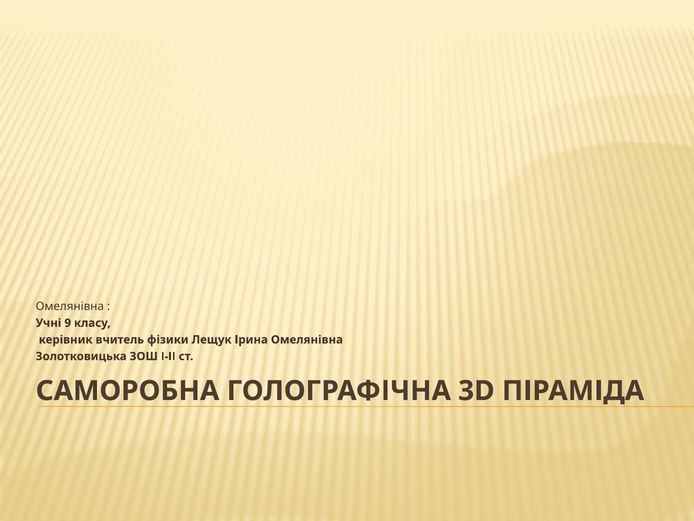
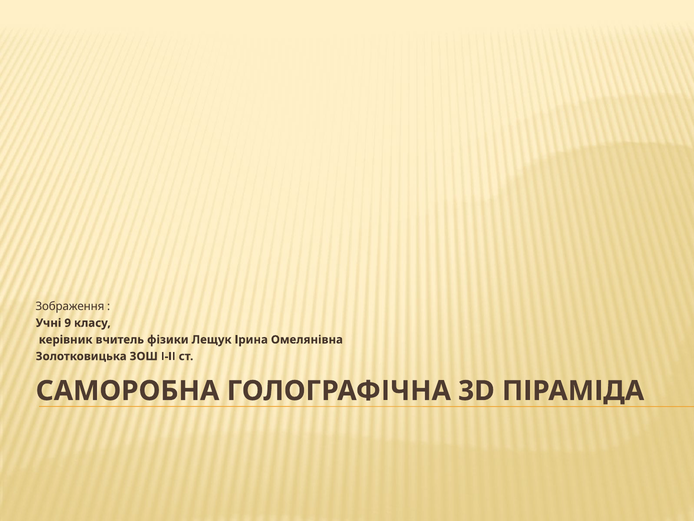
Омелянівна at (70, 306): Омелянівна -> Зображення
